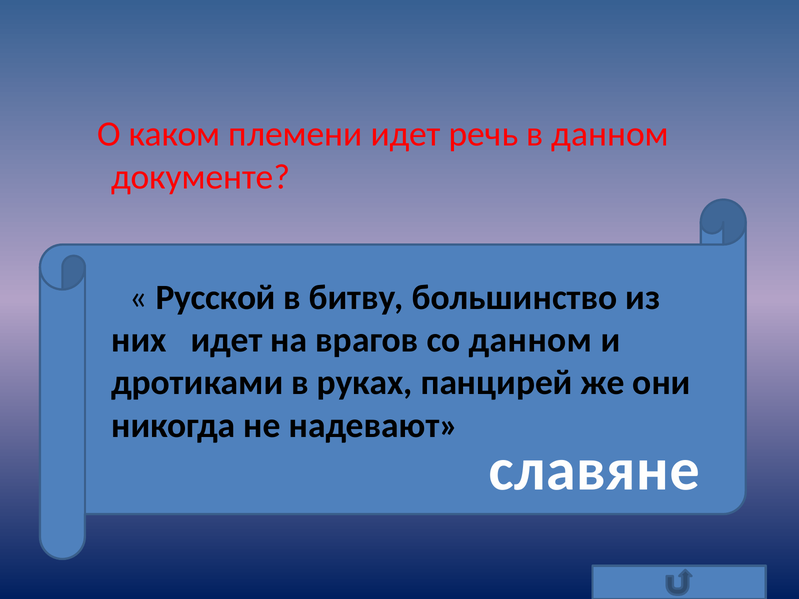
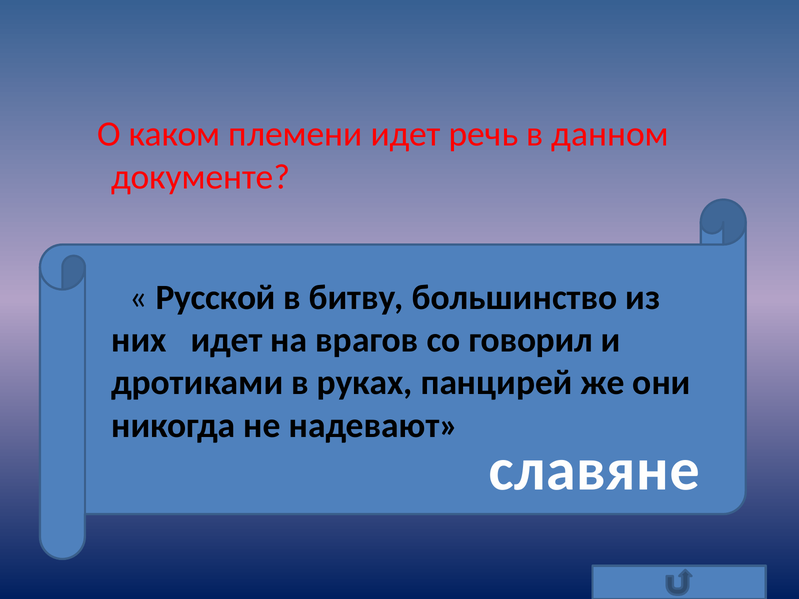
со данном: данном -> говорил
